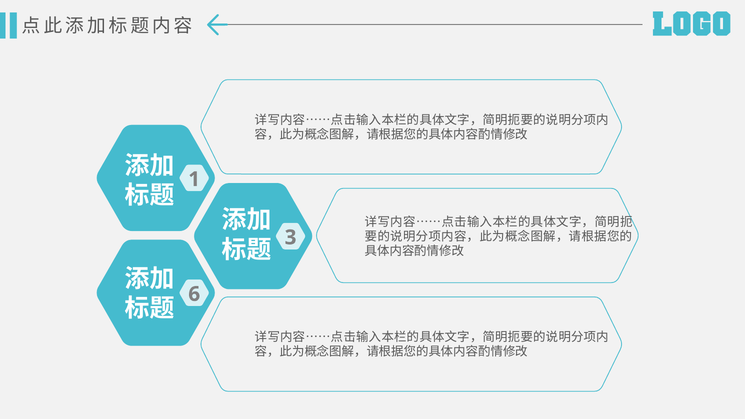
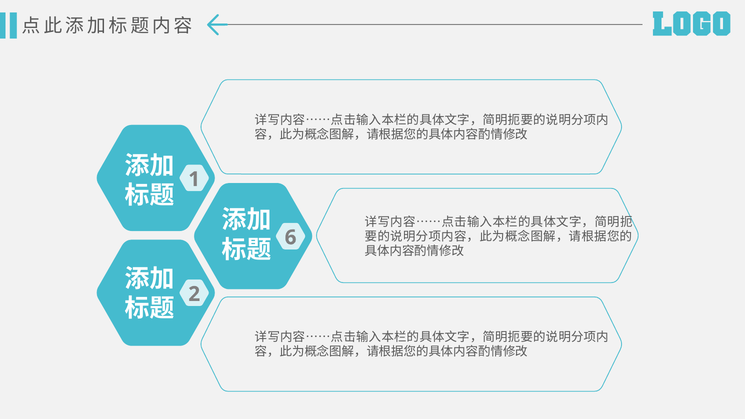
3: 3 -> 6
6: 6 -> 2
